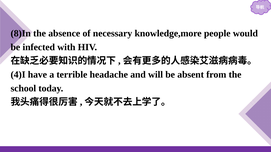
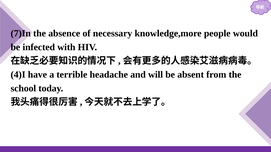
8)In: 8)In -> 7)In
